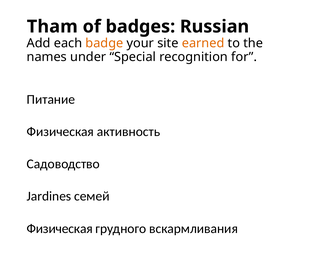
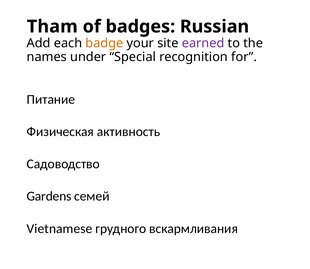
earned colour: orange -> purple
Jardines: Jardines -> Gardens
Физическая at (60, 229): Физическая -> Vietnamese
